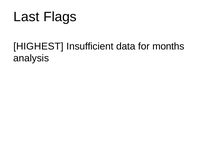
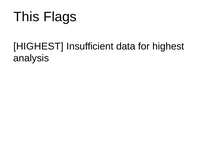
Last: Last -> This
for months: months -> highest
